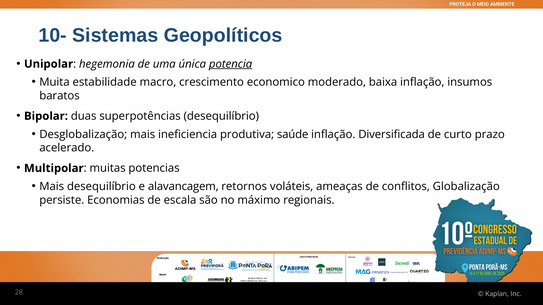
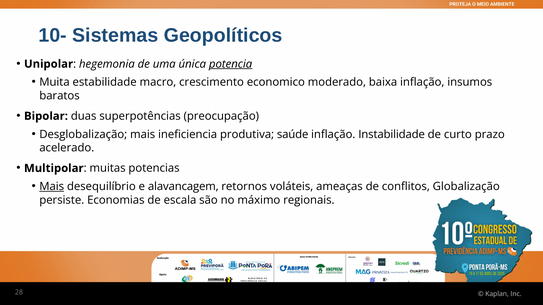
superpotências desequilíbrio: desequilíbrio -> preocupação
Diversificada: Diversificada -> Instabilidade
Mais at (52, 187) underline: none -> present
